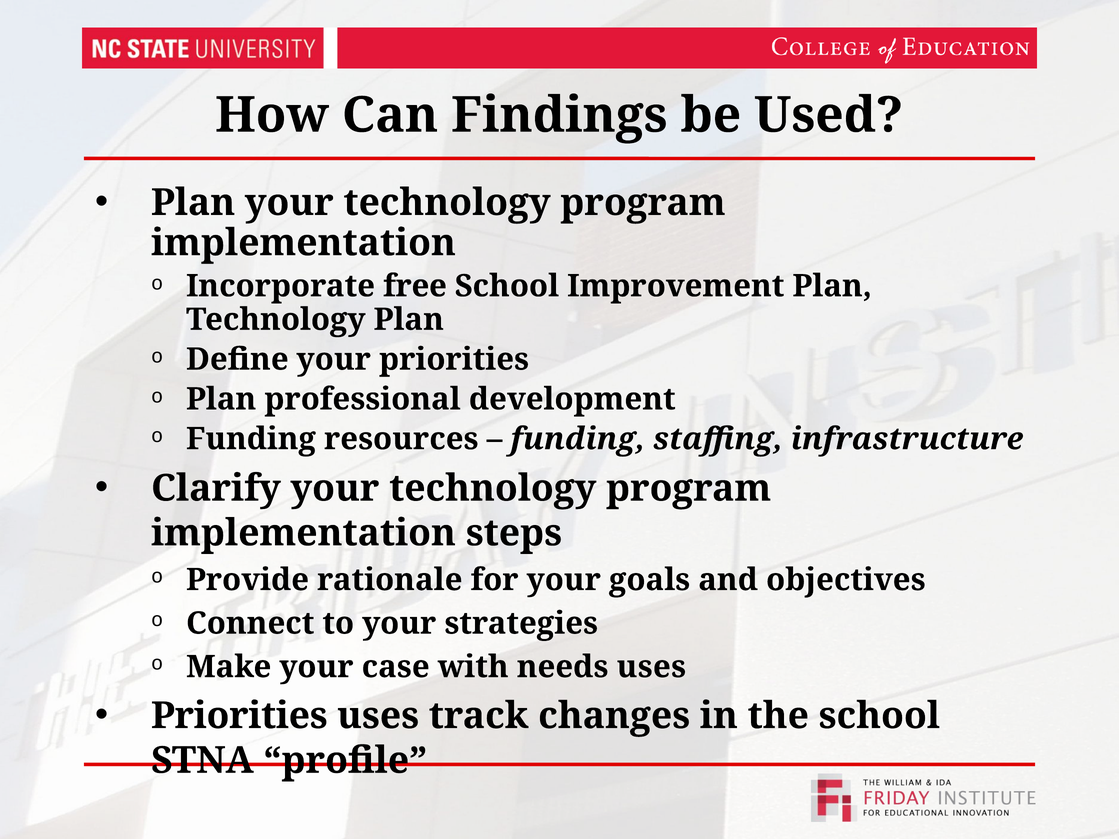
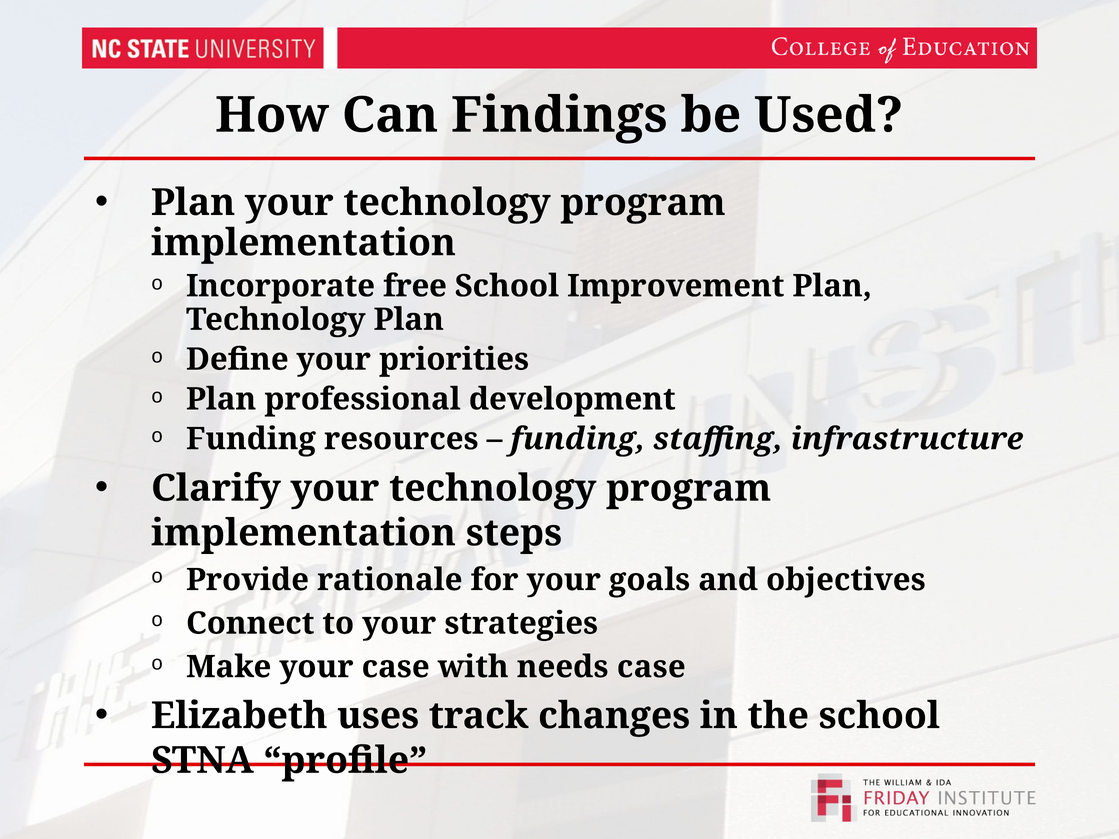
needs uses: uses -> case
Priorities at (239, 716): Priorities -> Elizabeth
